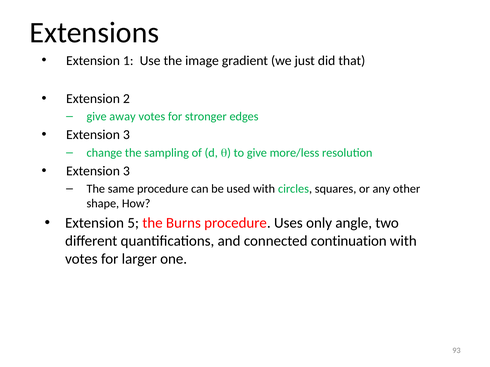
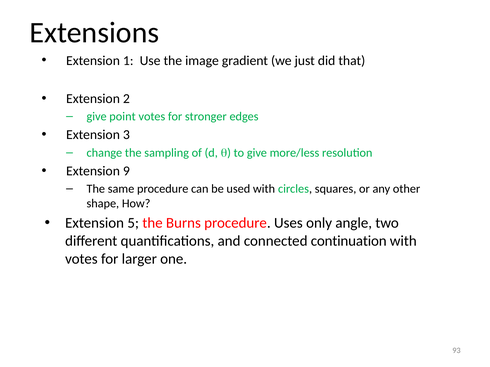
away: away -> point
3 at (126, 171): 3 -> 9
